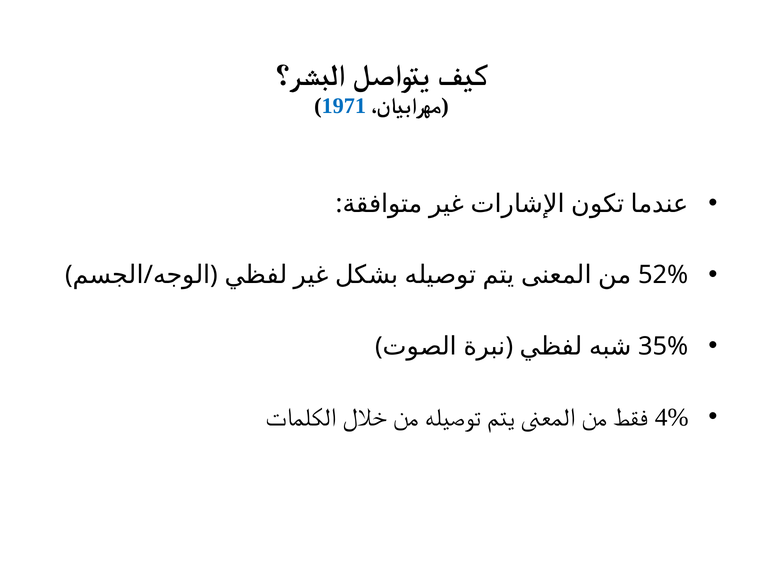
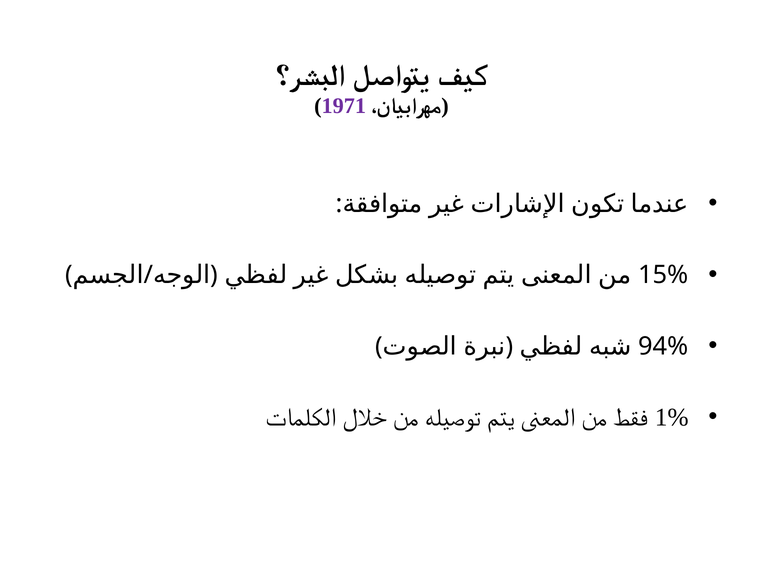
1971 colour: blue -> purple
52%: 52% -> 15%
35%: 35% -> 94%
4%: 4% -> 1%
